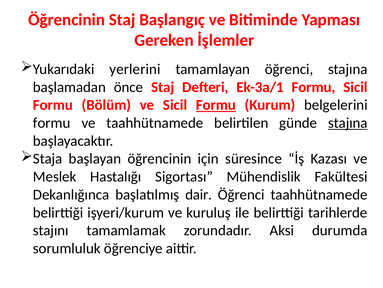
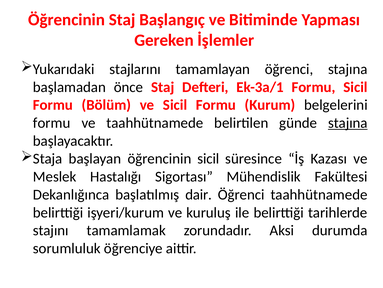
yerlerini: yerlerini -> stajlarını
Formu at (216, 105) underline: present -> none
öğrencinin için: için -> sicil
